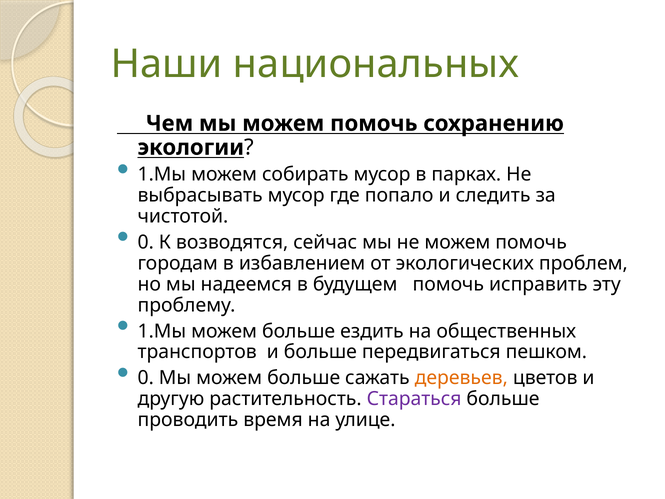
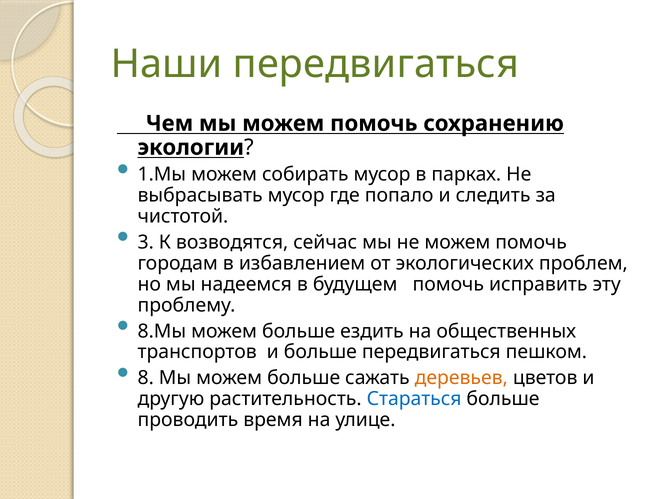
Наши национальных: национальных -> передвигаться
0 at (146, 242): 0 -> 3
1.Мы at (162, 331): 1.Мы -> 8.Мы
0 at (146, 378): 0 -> 8
Стараться colour: purple -> blue
